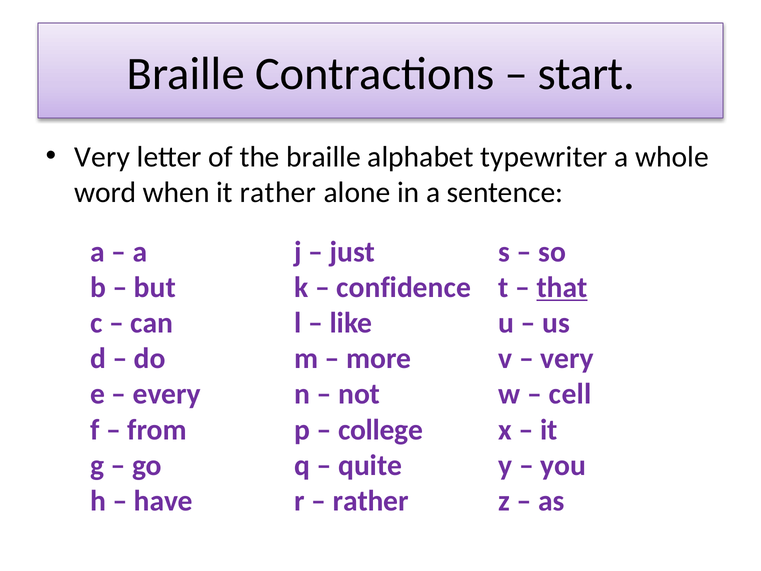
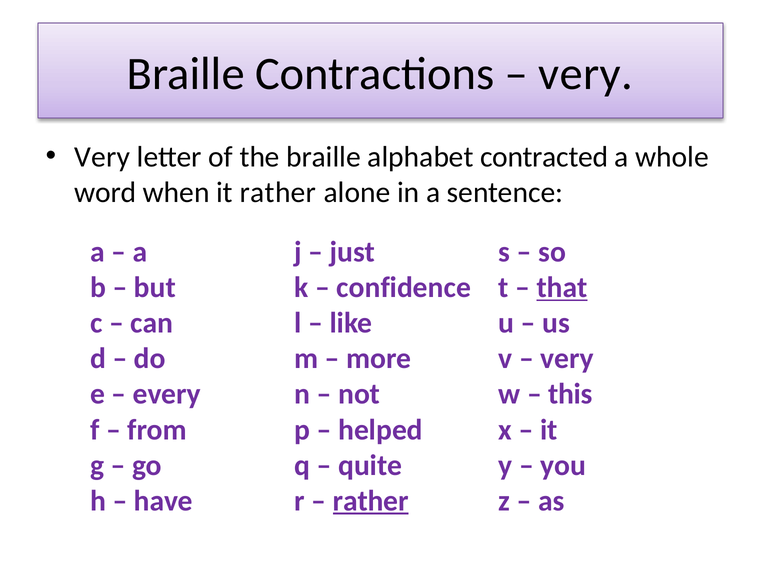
start at (586, 74): start -> very
typewriter: typewriter -> contracted
cell: cell -> this
college: college -> helped
rather at (371, 501) underline: none -> present
